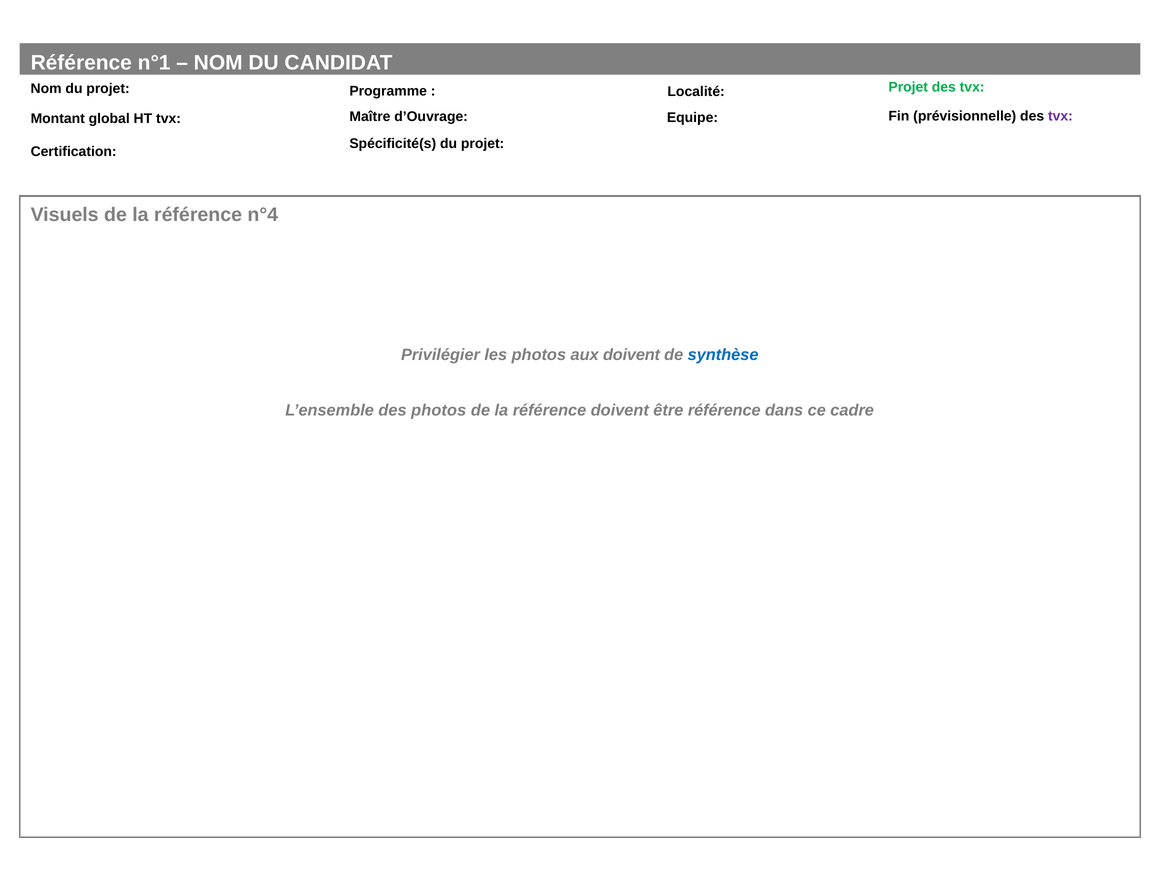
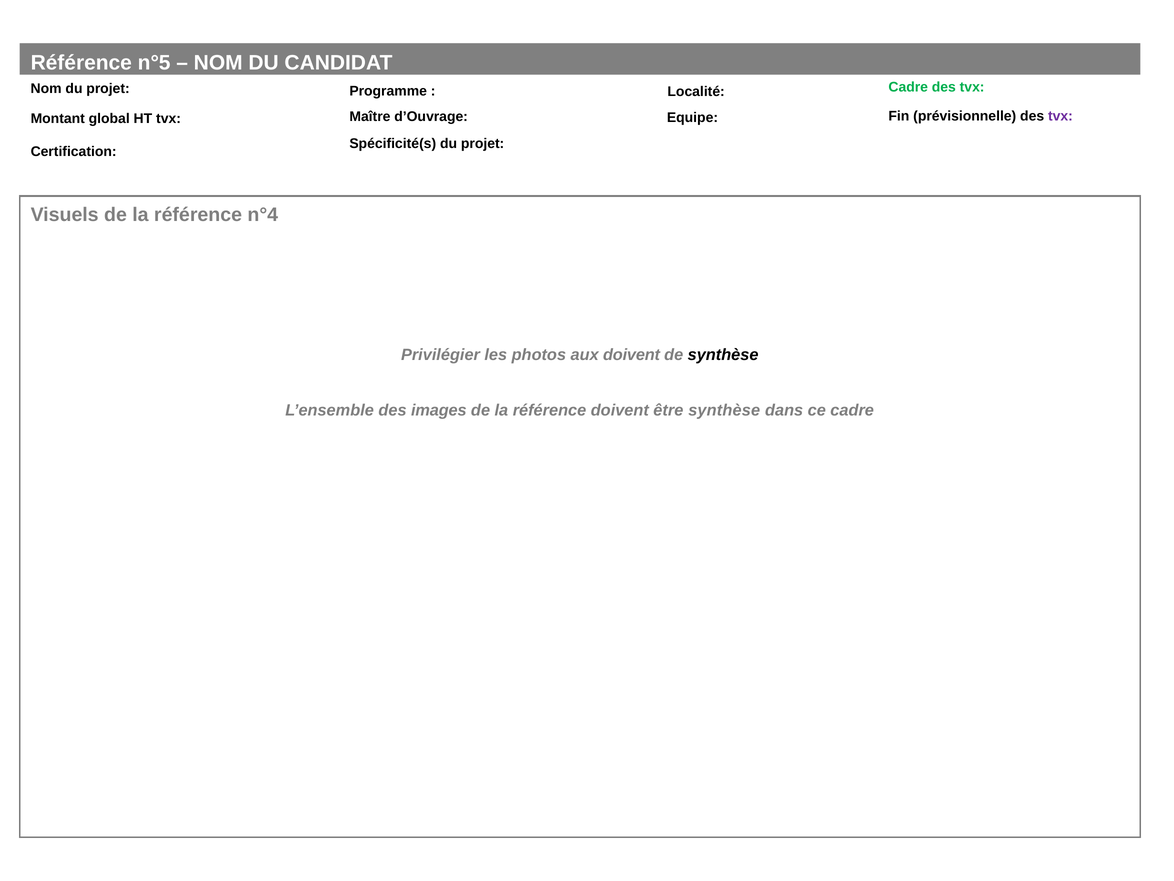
n°1: n°1 -> n°5
projet Projet: Projet -> Cadre
synthèse at (723, 355) colour: blue -> black
des photos: photos -> images
être référence: référence -> synthèse
